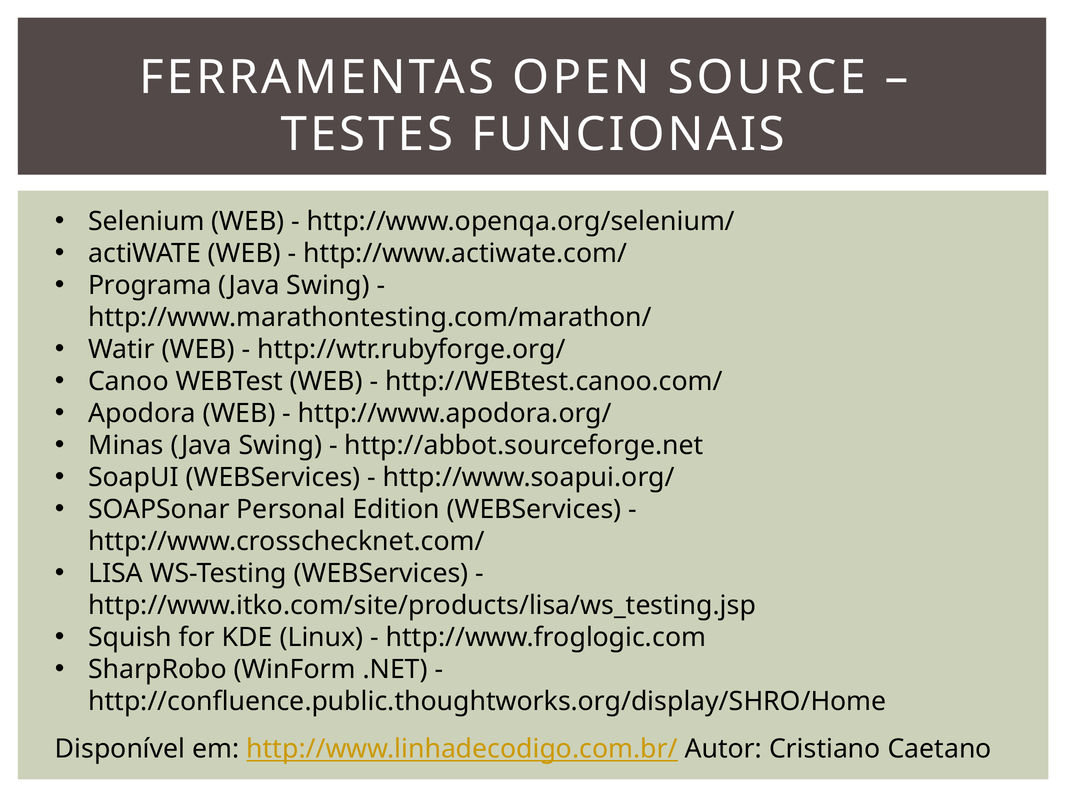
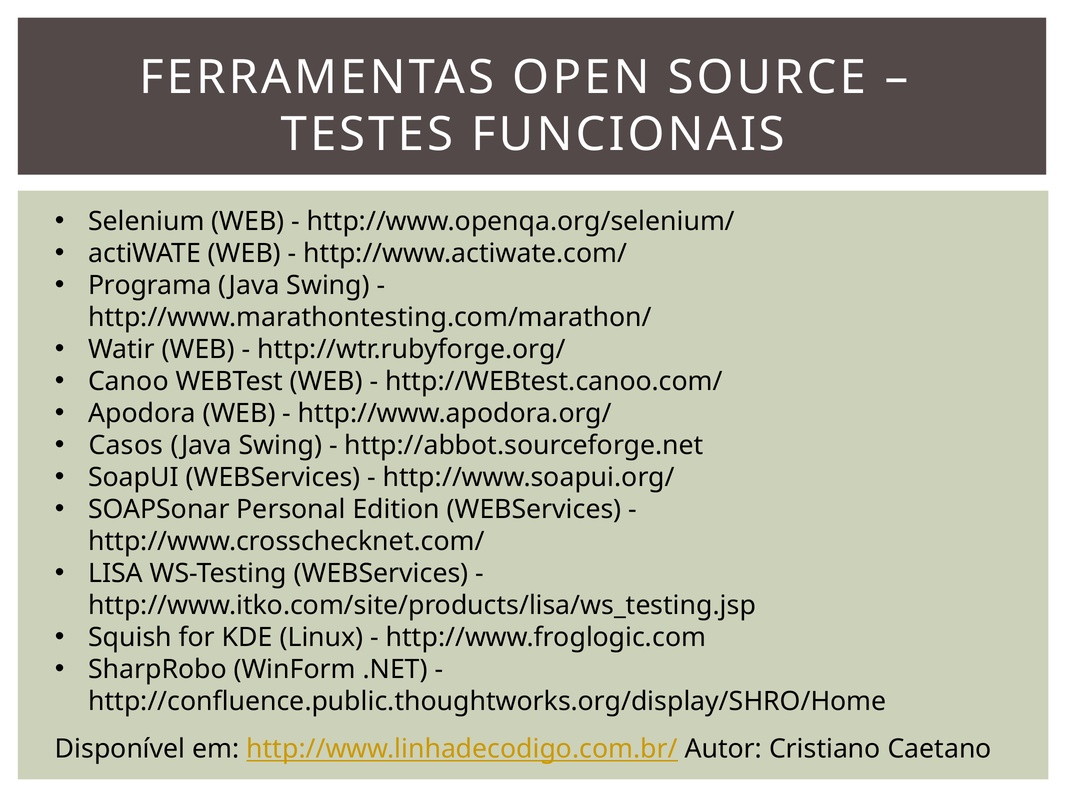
Minas: Minas -> Casos
